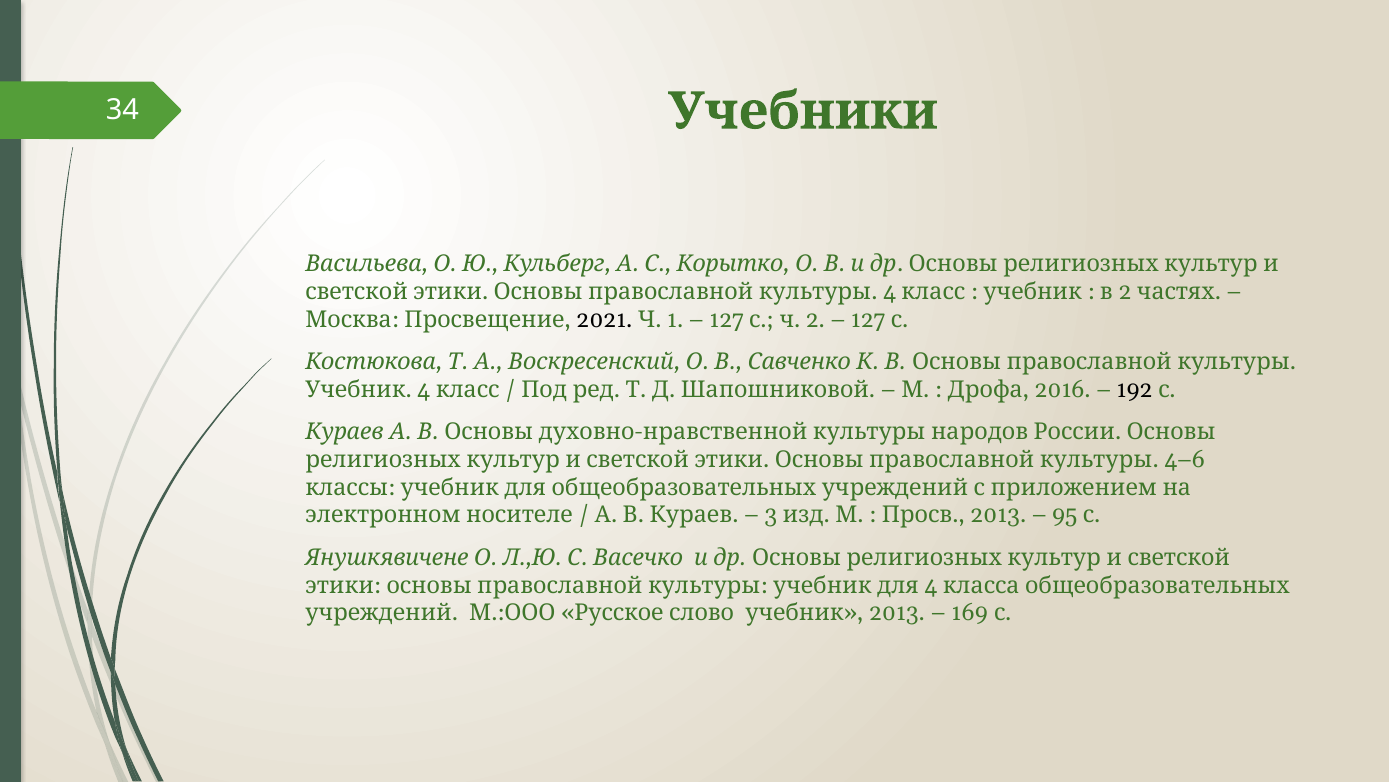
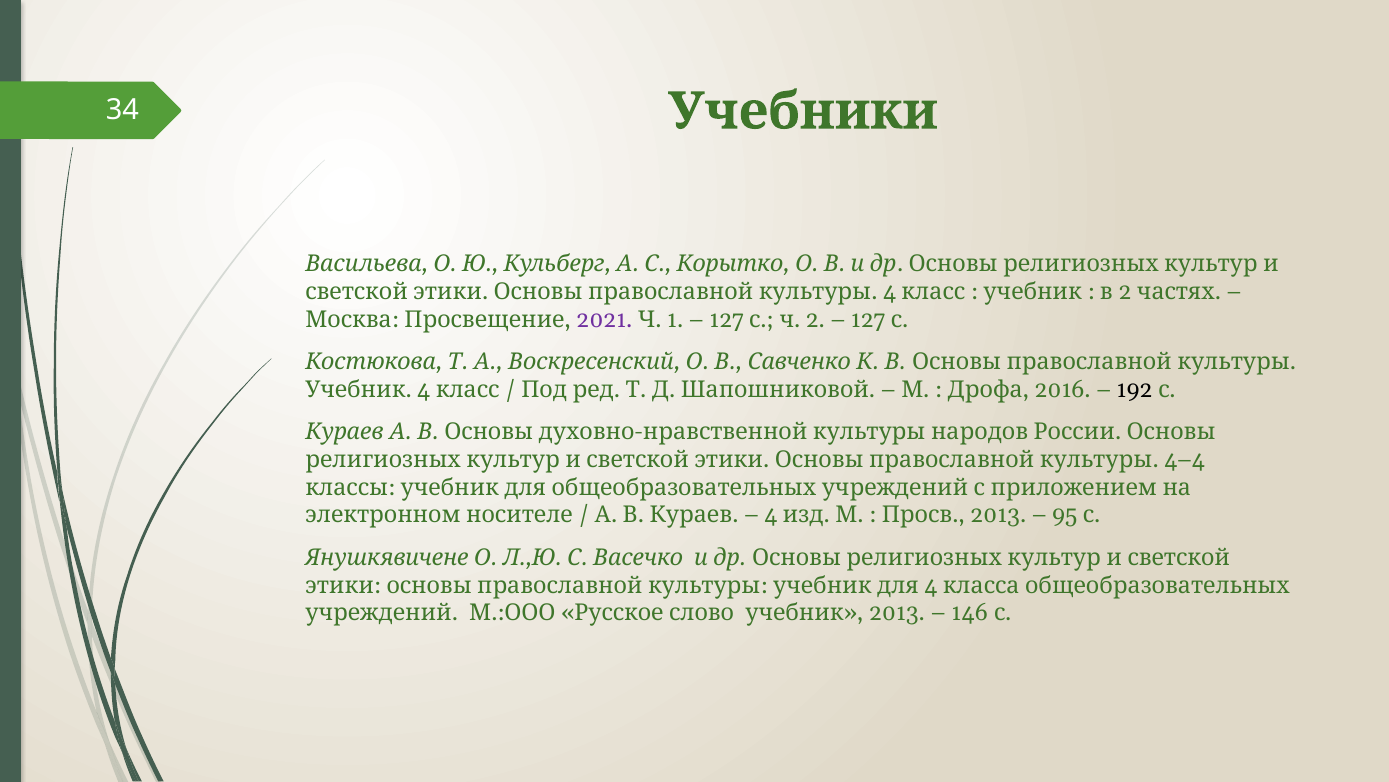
2021 colour: black -> purple
4–6: 4–6 -> 4–4
3 at (771, 515): 3 -> 4
169: 169 -> 146
